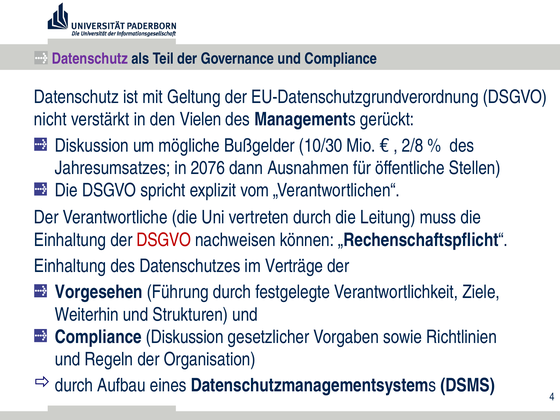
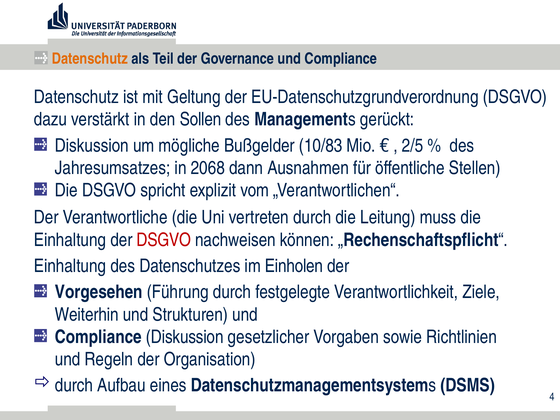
Datenschutz at (90, 59) colour: purple -> orange
nicht: nicht -> dazu
Vielen: Vielen -> Sollen
10/30: 10/30 -> 10/83
2/8: 2/8 -> 2/5
2076: 2076 -> 2068
Verträge: Verträge -> Einholen
